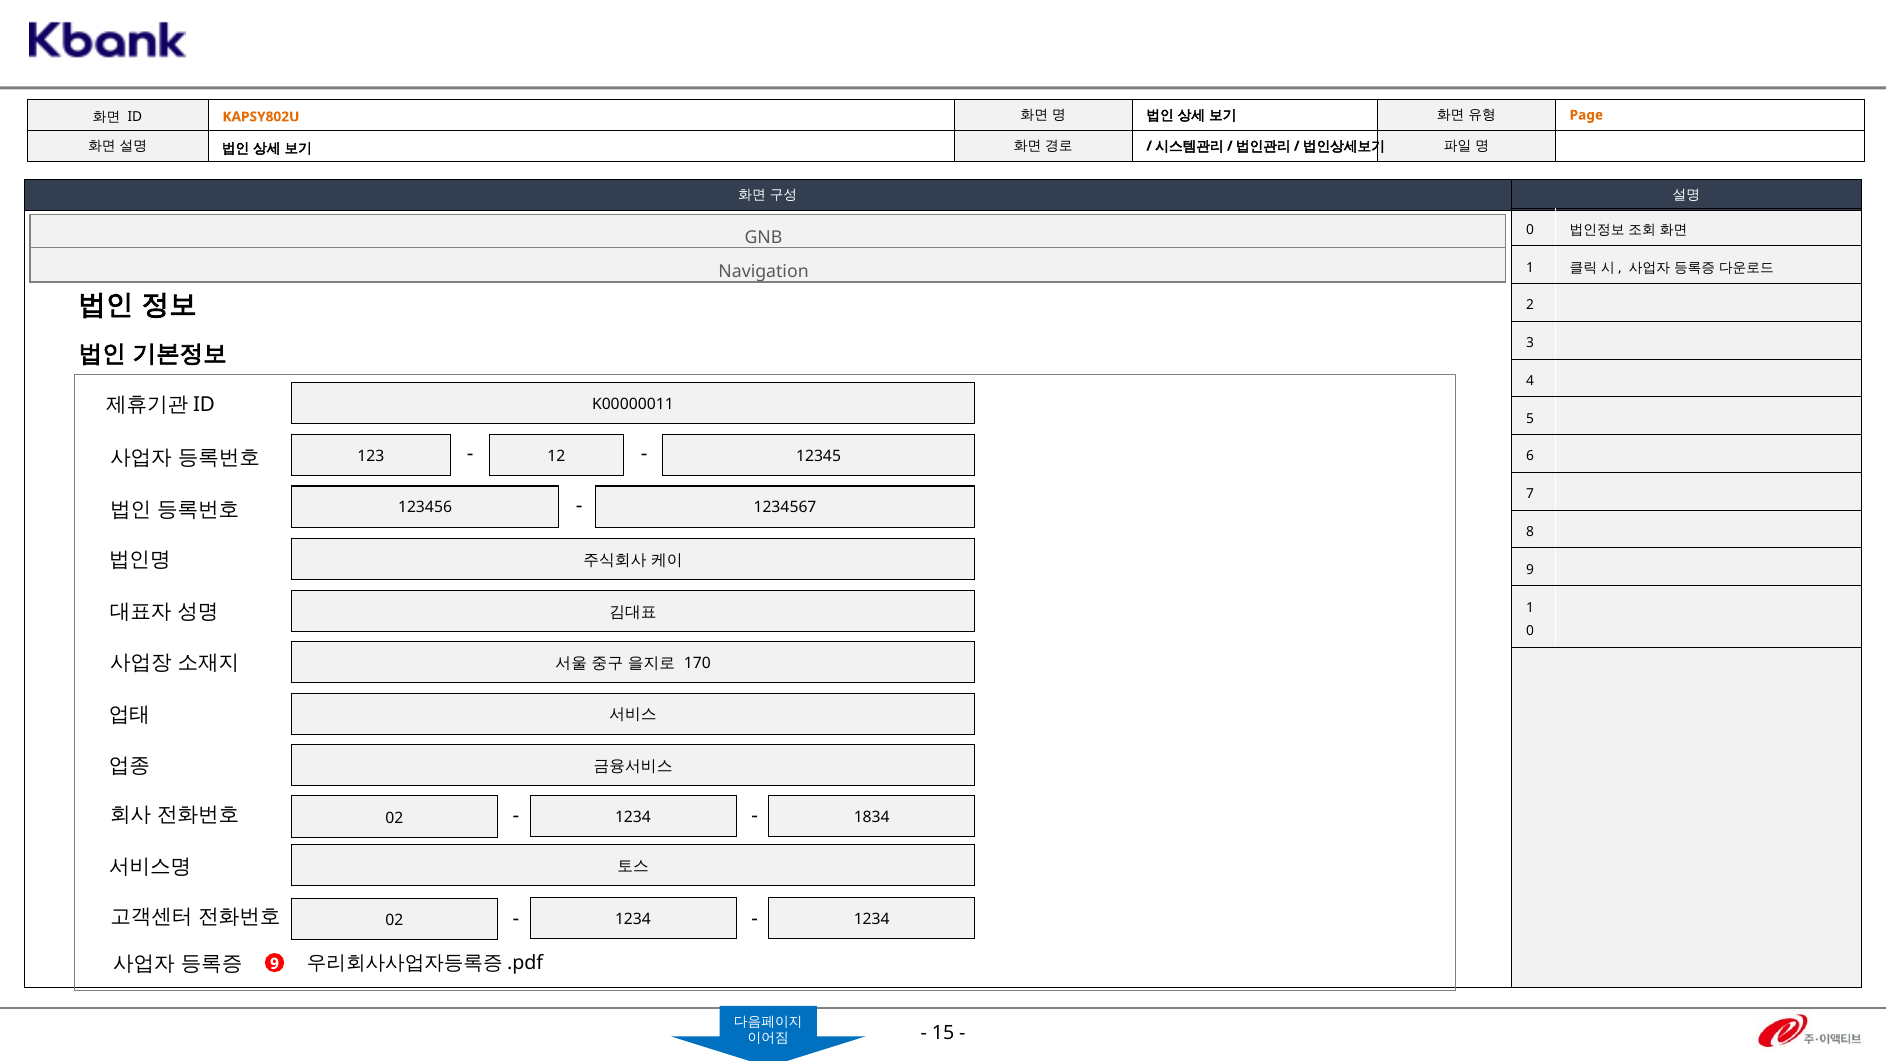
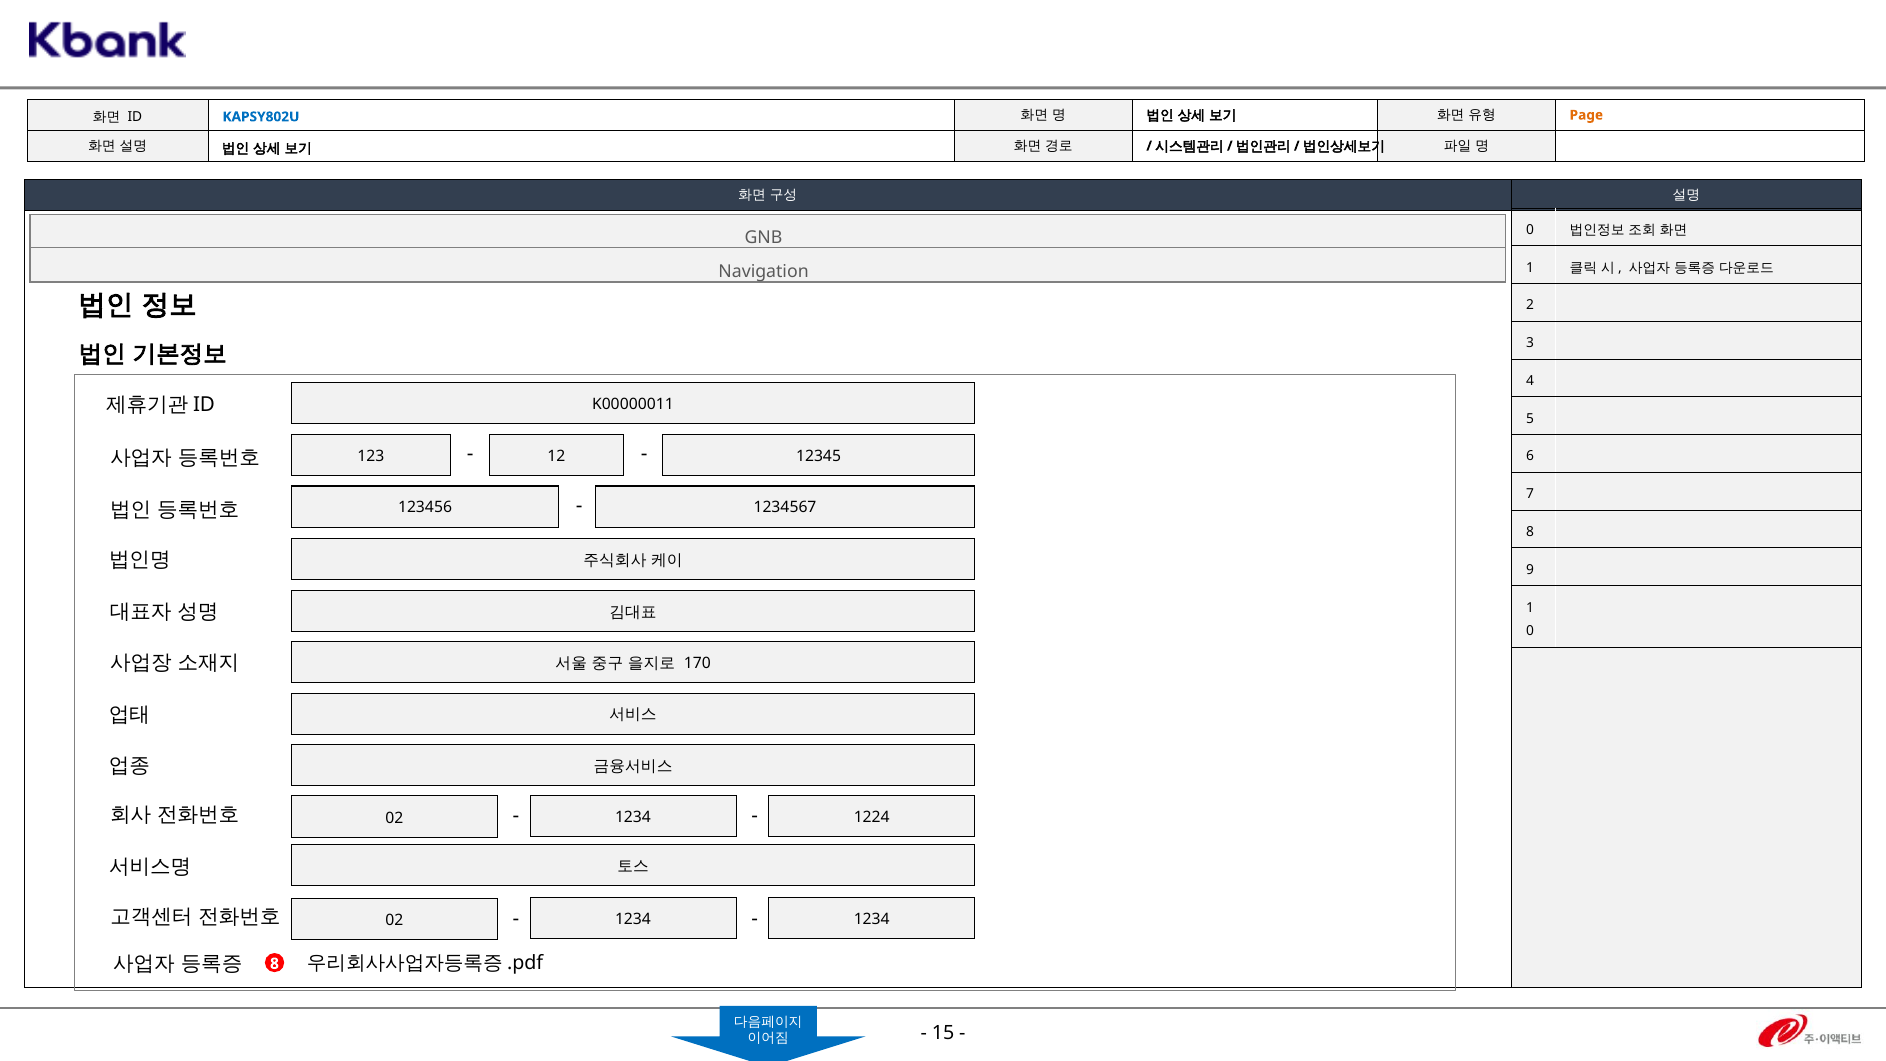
KAPSY802U colour: orange -> blue
1834: 1834 -> 1224
9 at (274, 964): 9 -> 8
